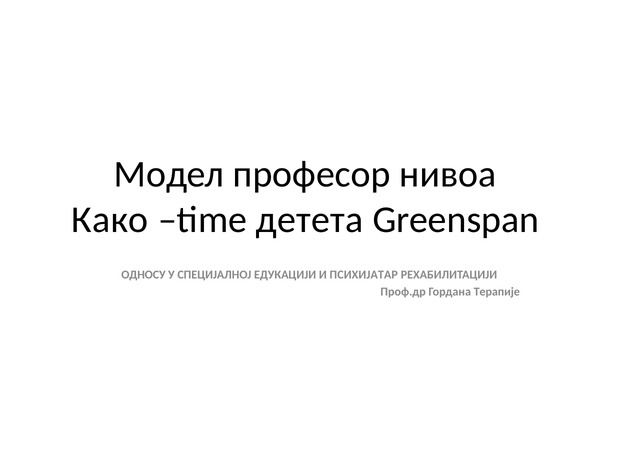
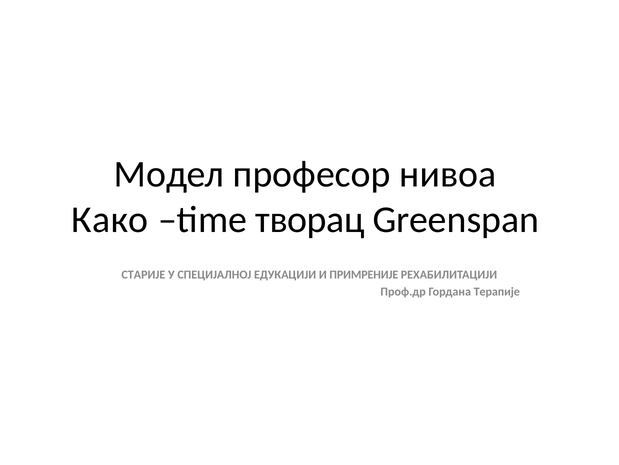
детета: детета -> творац
ОДНОСУ: ОДНОСУ -> СТАРИЈЕ
ПСИХИЈАТАР: ПСИХИЈАТАР -> ПРИМРЕНИЈЕ
